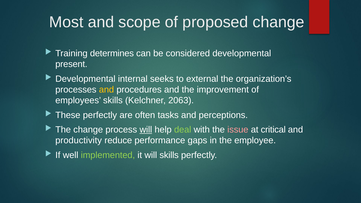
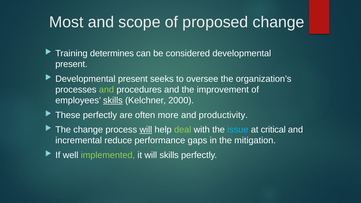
internal at (133, 79): internal -> present
external: external -> oversee
and at (106, 90) colour: yellow -> light green
skills at (113, 100) underline: none -> present
2063: 2063 -> 2000
tasks: tasks -> more
perceptions: perceptions -> productivity
issue colour: pink -> light blue
productivity: productivity -> incremental
employee: employee -> mitigation
